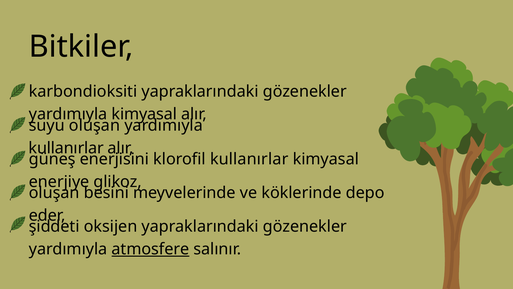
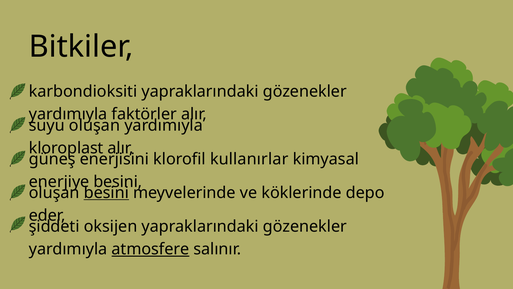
yardımıyla kimyasal: kimyasal -> faktörler
kullanırlar at (66, 148): kullanırlar -> kloroplast
enerjiye glikoz: glikoz -> besini
besini at (106, 192) underline: none -> present
